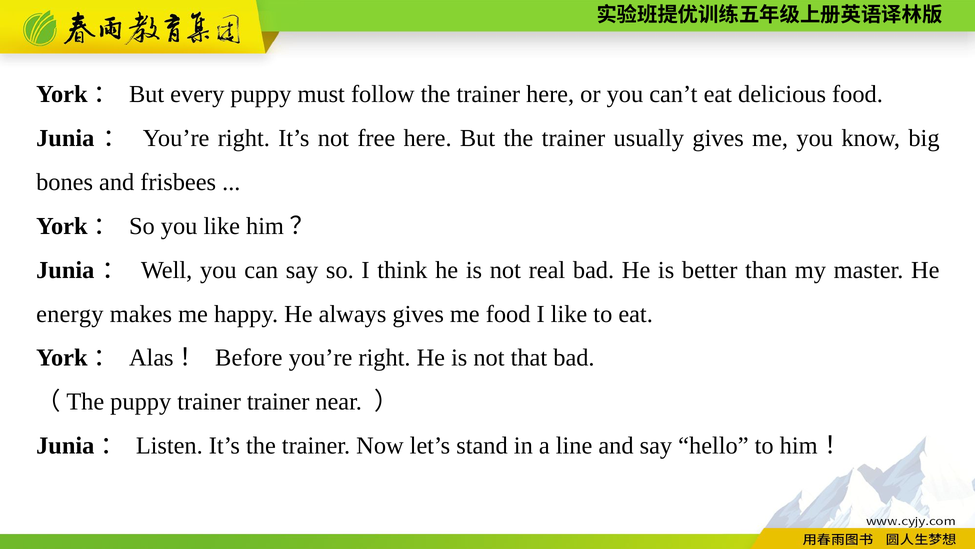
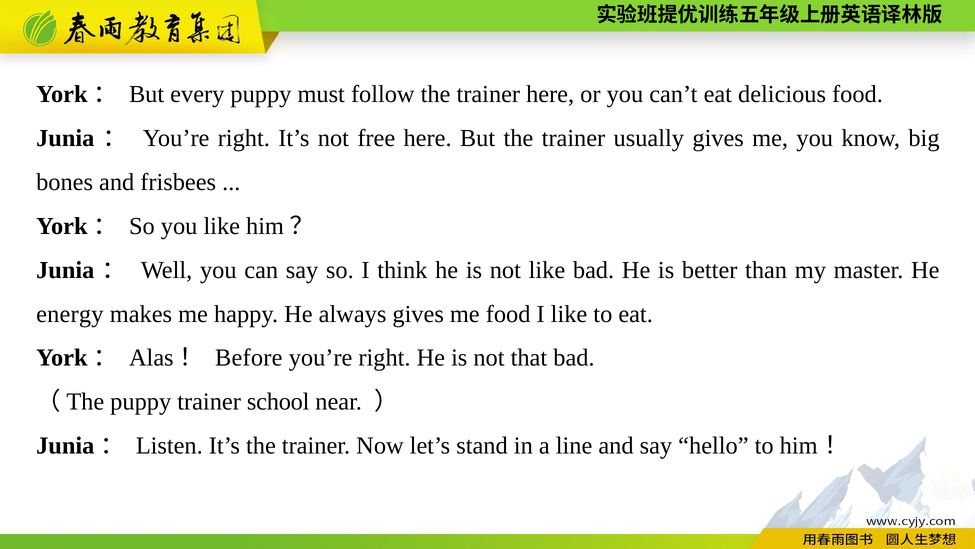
not real: real -> like
trainer trainer: trainer -> school
